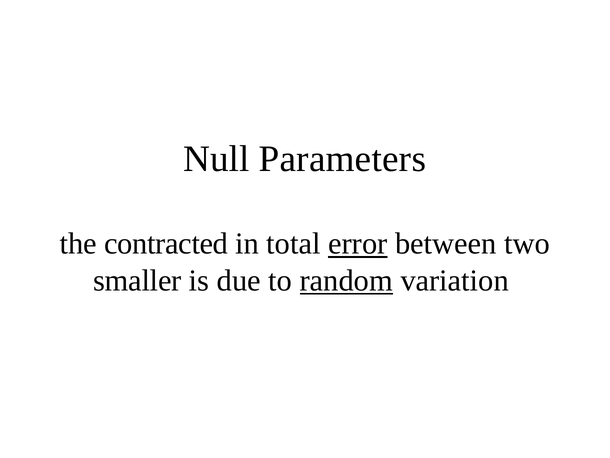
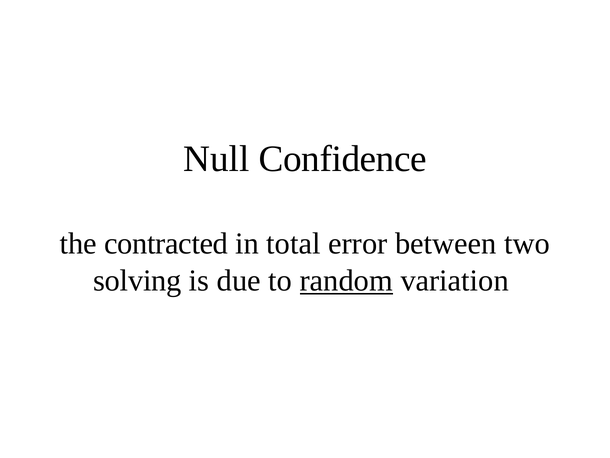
Parameters: Parameters -> Confidence
error underline: present -> none
smaller: smaller -> solving
